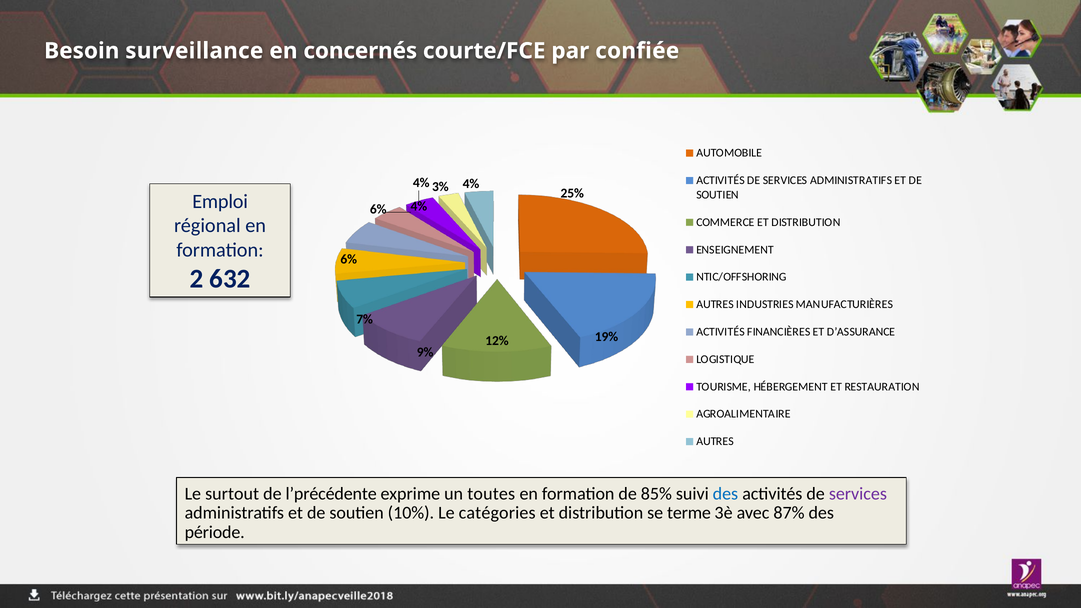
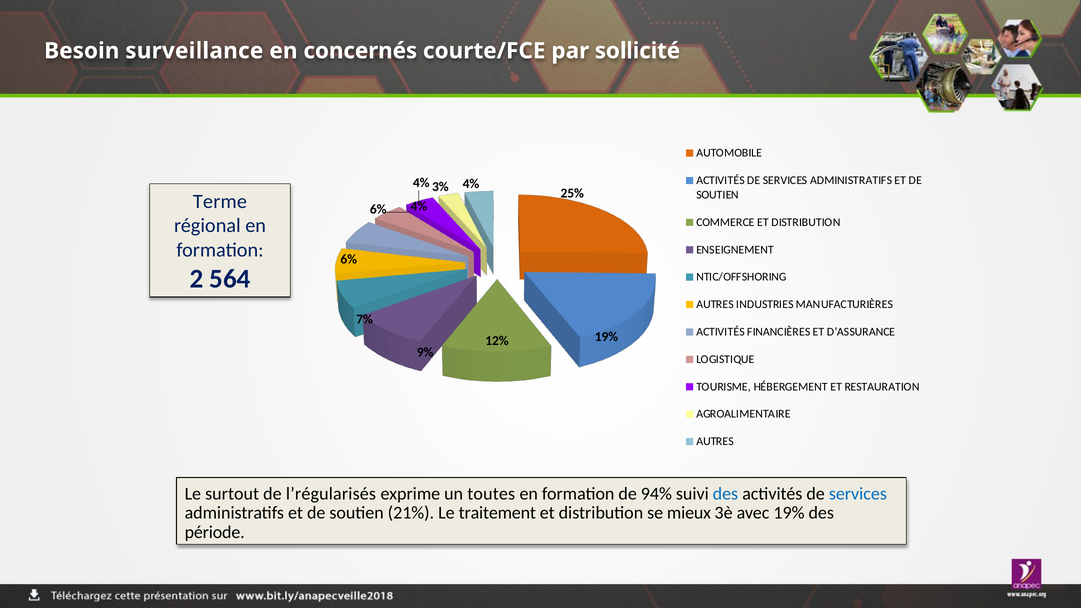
confiée: confiée -> sollicité
Emploi: Emploi -> Terme
632: 632 -> 564
l’précédente: l’précédente -> l’régularisés
85%: 85% -> 94%
services at (858, 494) colour: purple -> blue
10%: 10% -> 21%
catégories: catégories -> traitement
terme: terme -> mieux
avec 87%: 87% -> 19%
